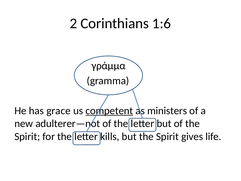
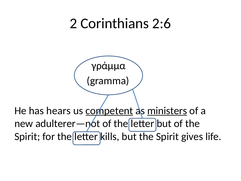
1:6: 1:6 -> 2:6
grace: grace -> hears
ministers underline: none -> present
